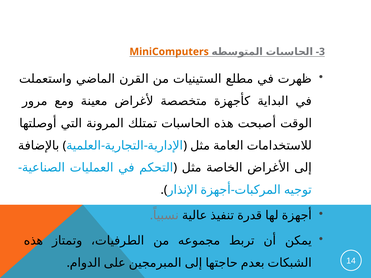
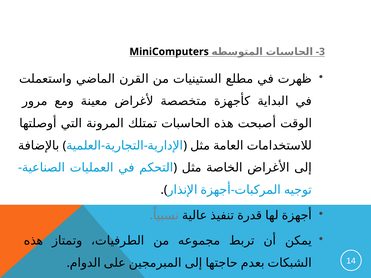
MiniComputers colour: orange -> black
